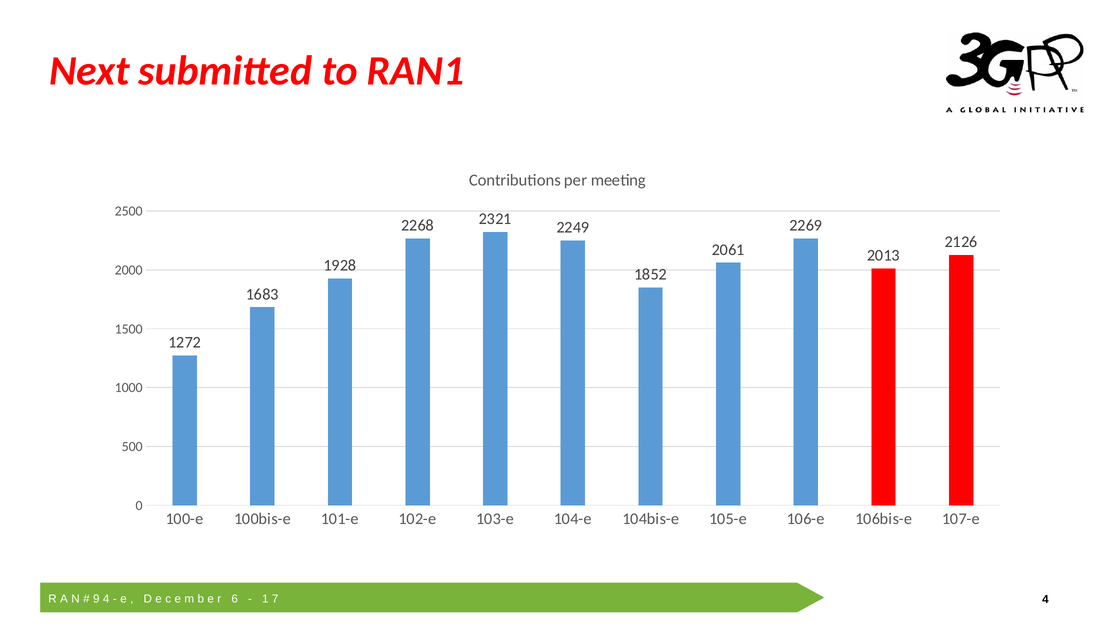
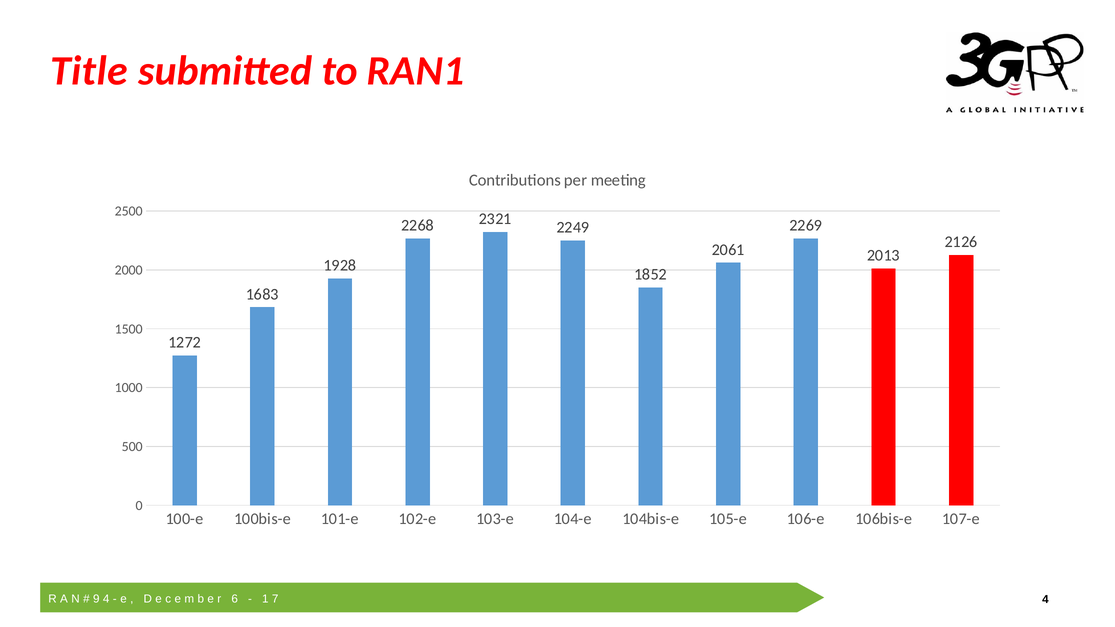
Next: Next -> Title
